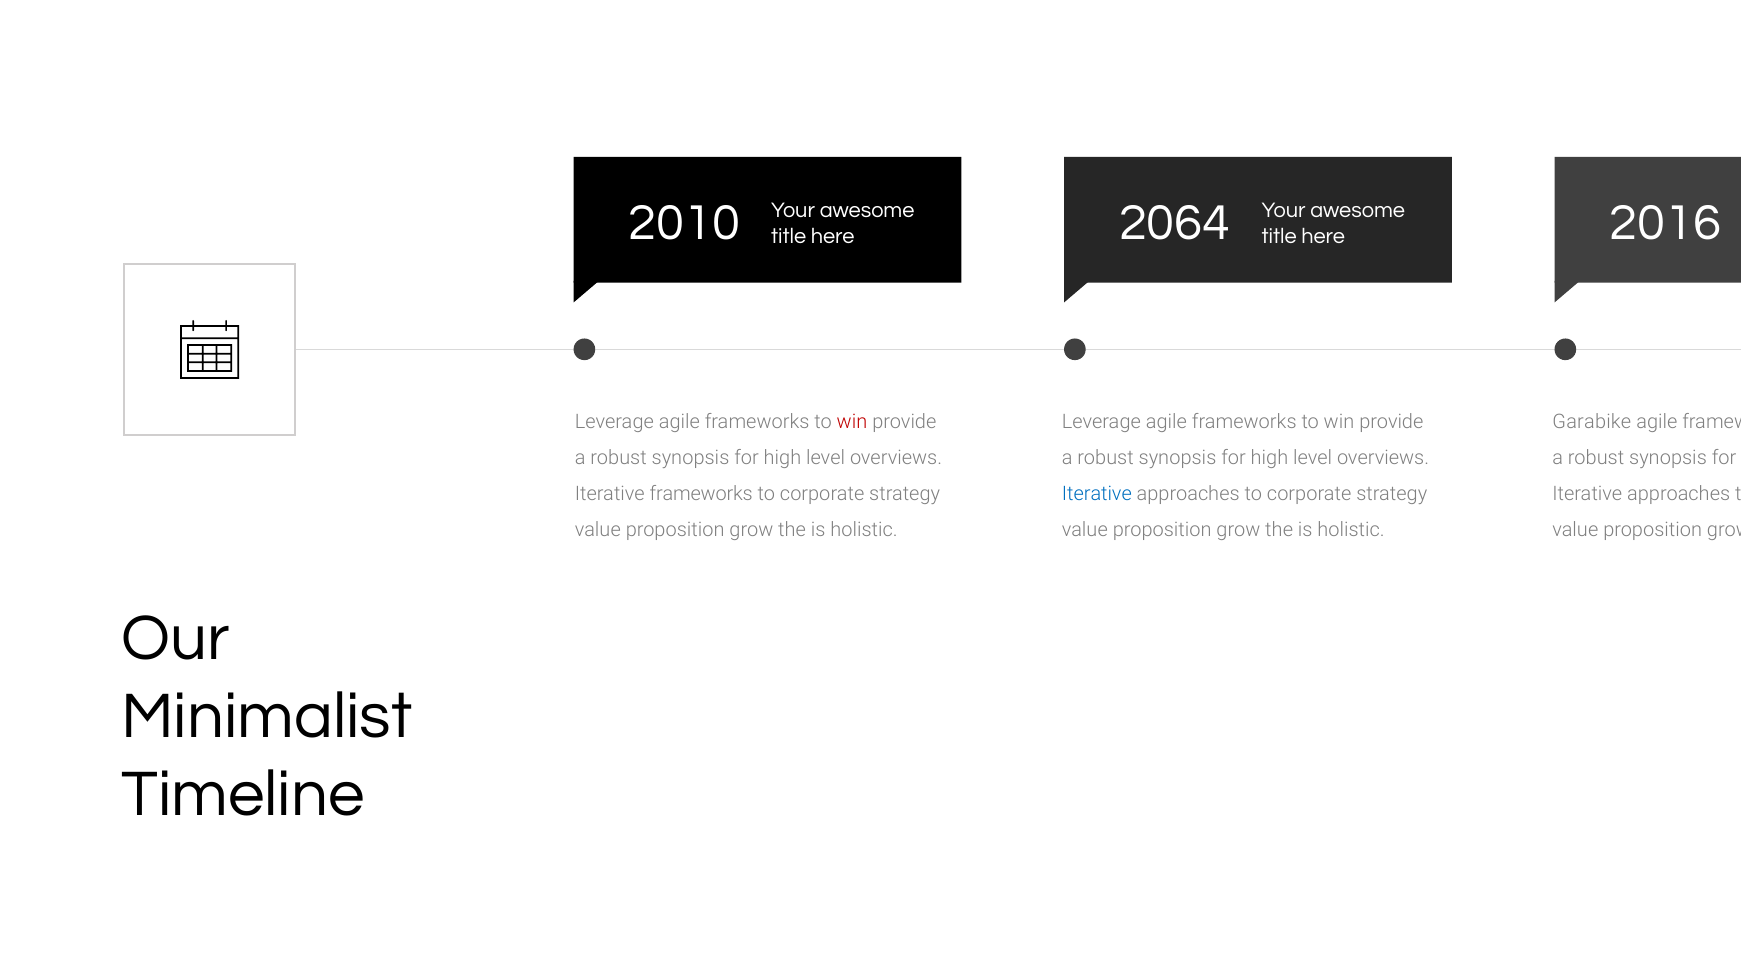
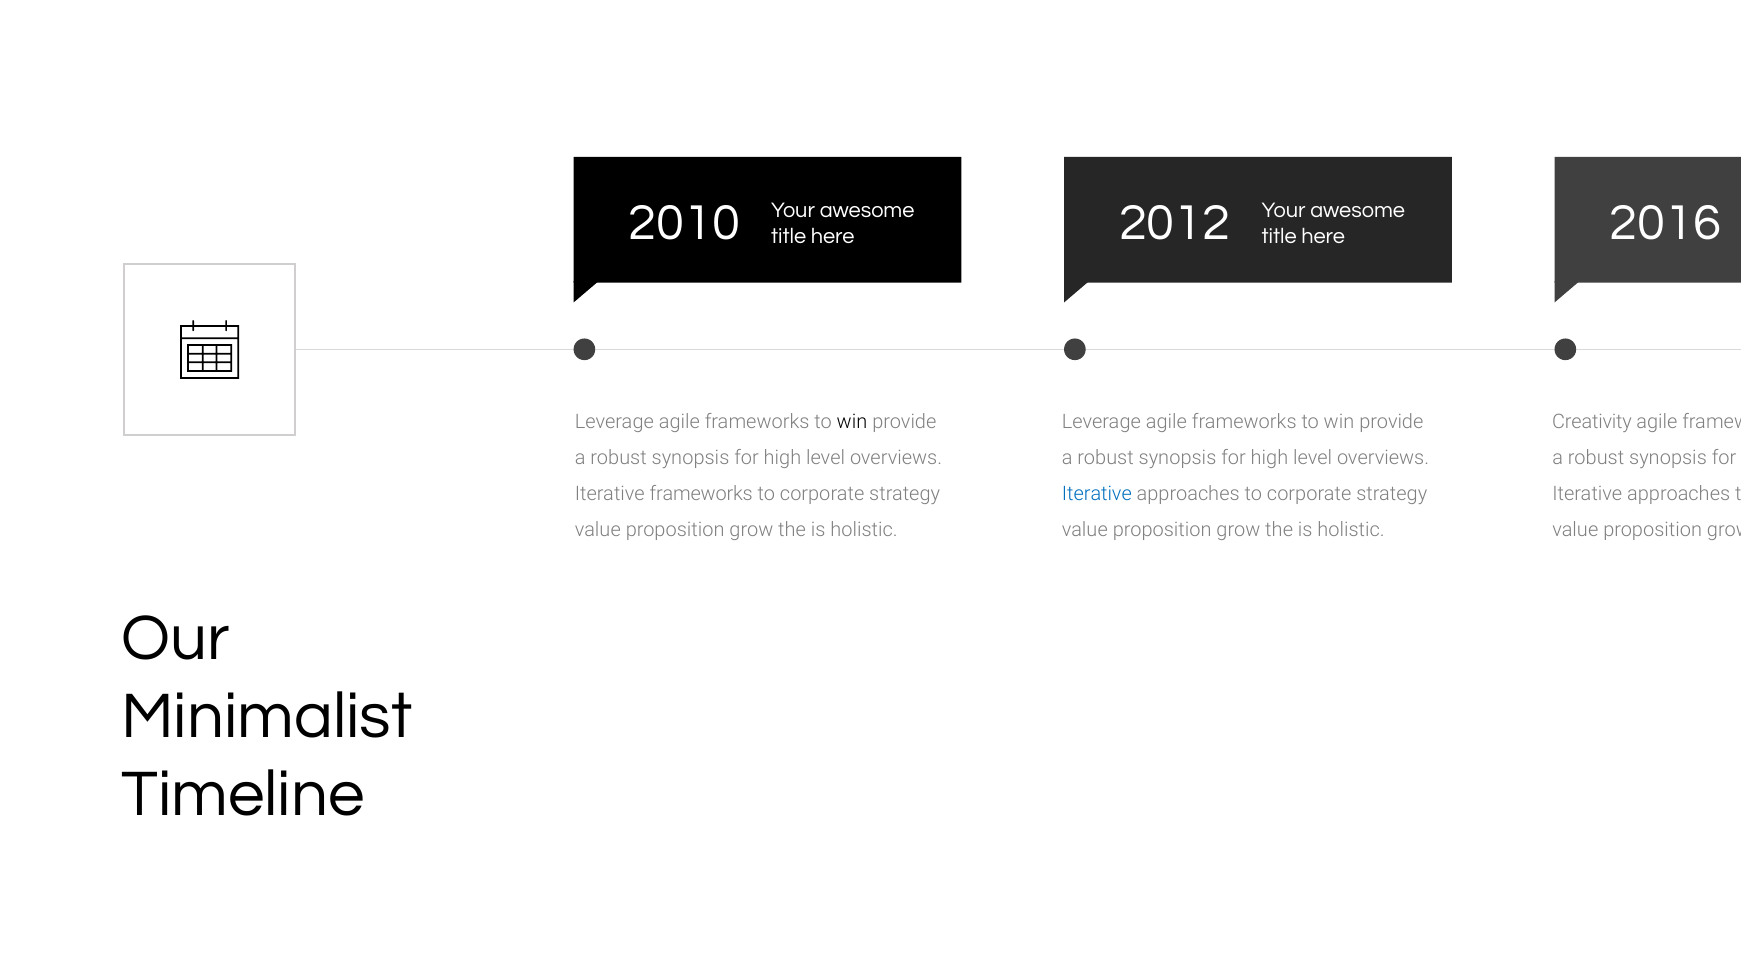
2064: 2064 -> 2012
win at (852, 422) colour: red -> black
Garabike: Garabike -> Creativity
